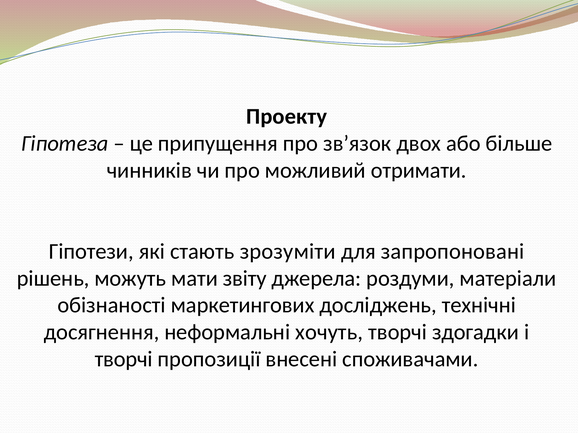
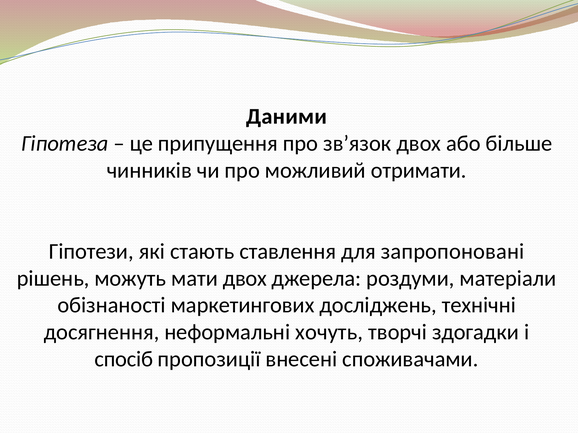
Проекту: Проекту -> Даними
зрозуміти: зрозуміти -> ставлення
мати звіту: звіту -> двох
творчі at (124, 360): творчі -> спосіб
